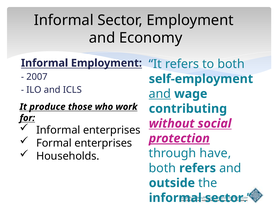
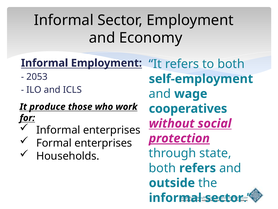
2007: 2007 -> 2053
and at (160, 94) underline: present -> none
contributing: contributing -> cooperatives
have: have -> state
